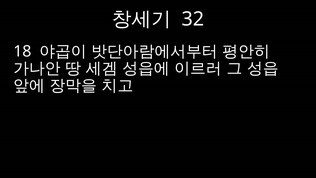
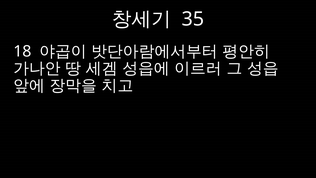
32: 32 -> 35
